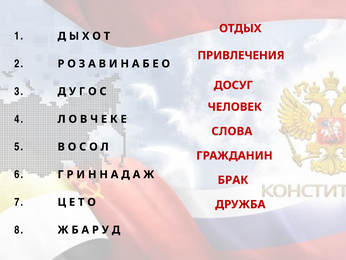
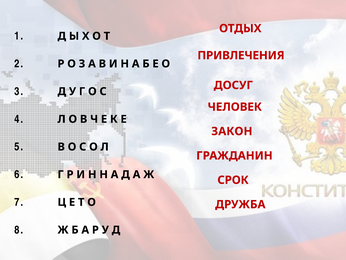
СЛОВА: СЛОВА -> ЗАКОН
БРАК: БРАК -> СРОК
